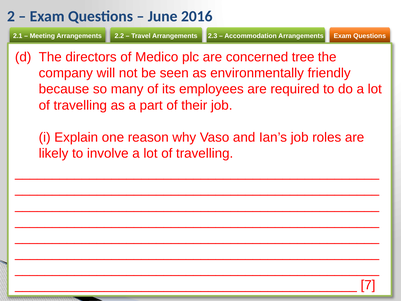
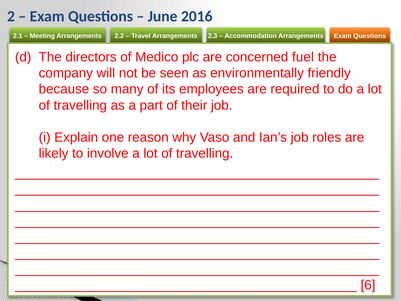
tree: tree -> fuel
7: 7 -> 6
